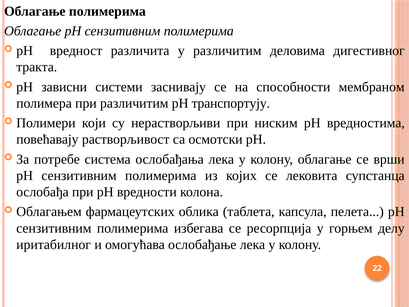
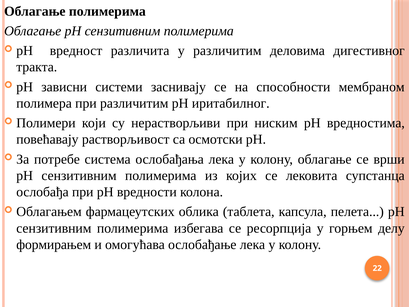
транспортују: транспортују -> иритабилног
иритабилног: иритабилног -> формирањем
